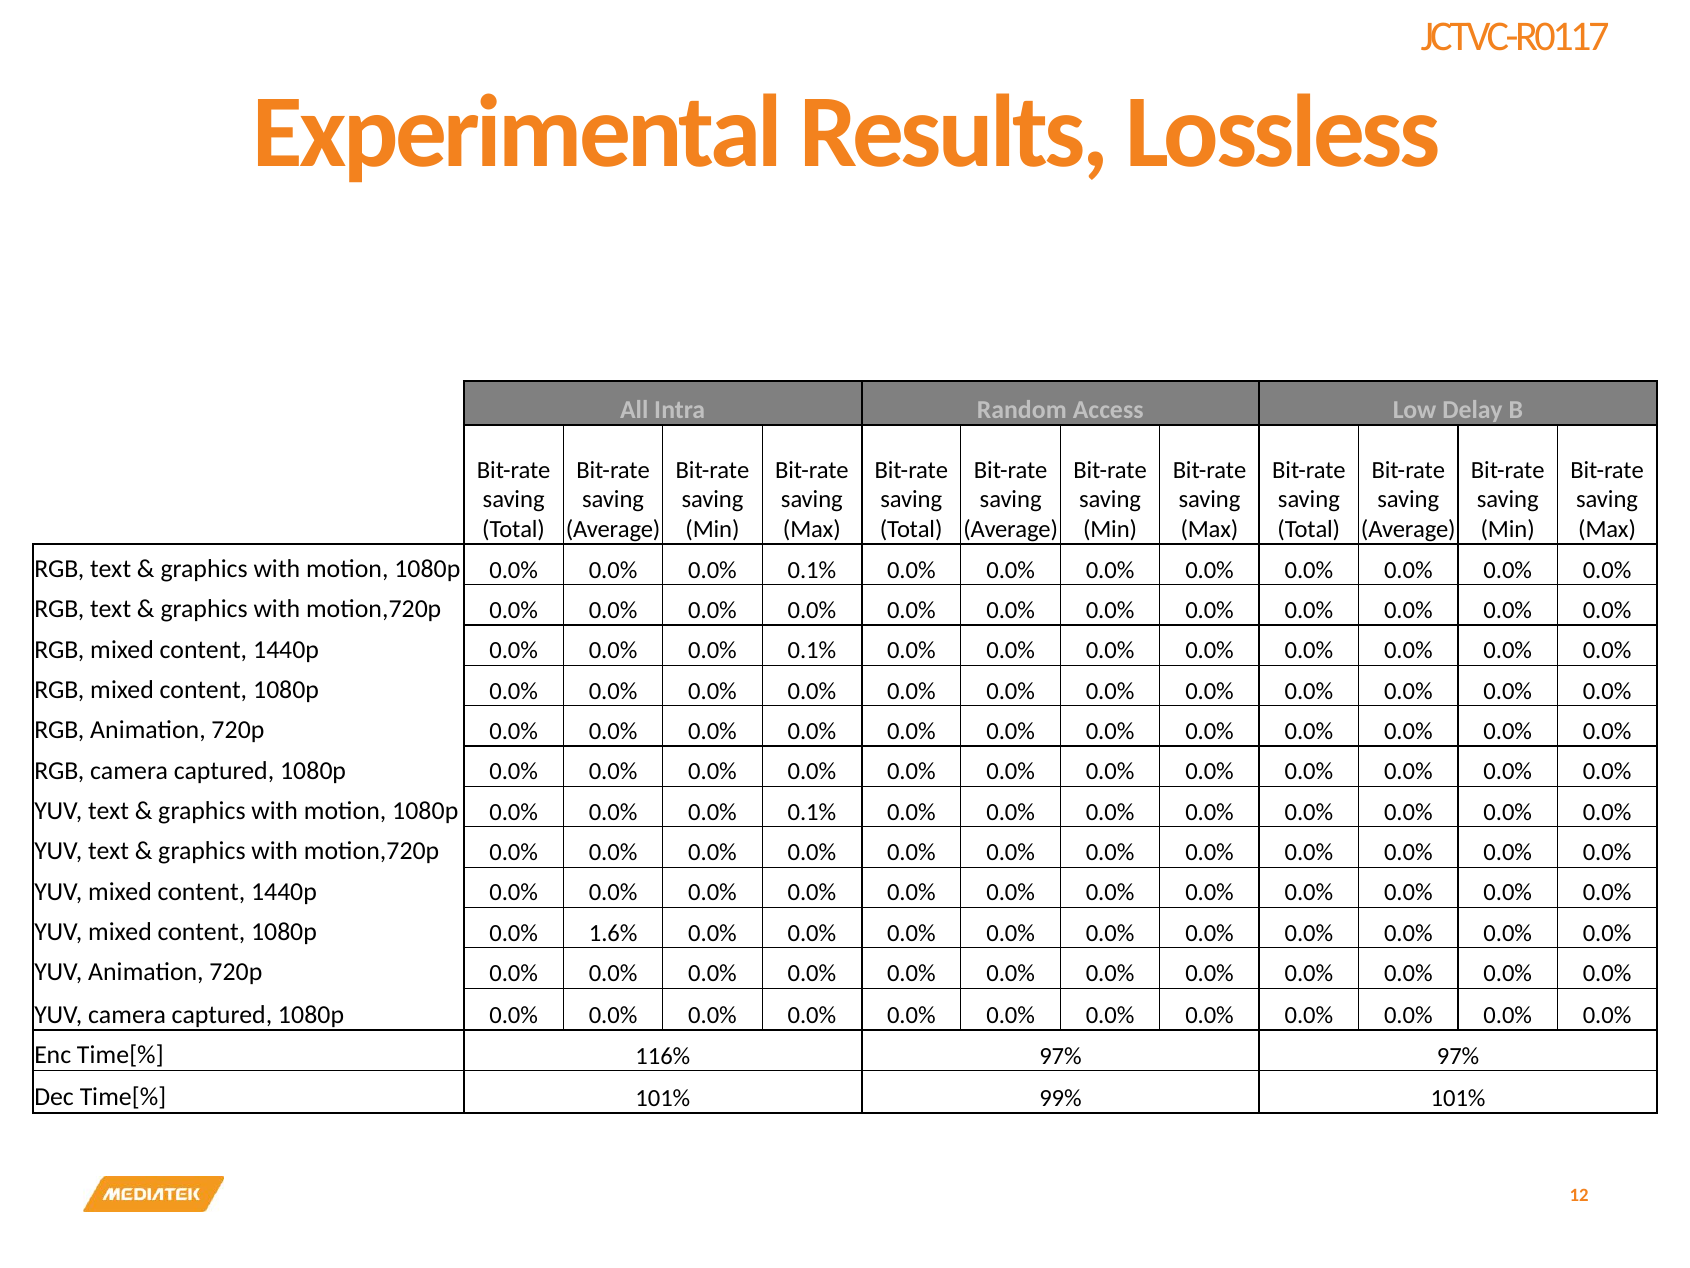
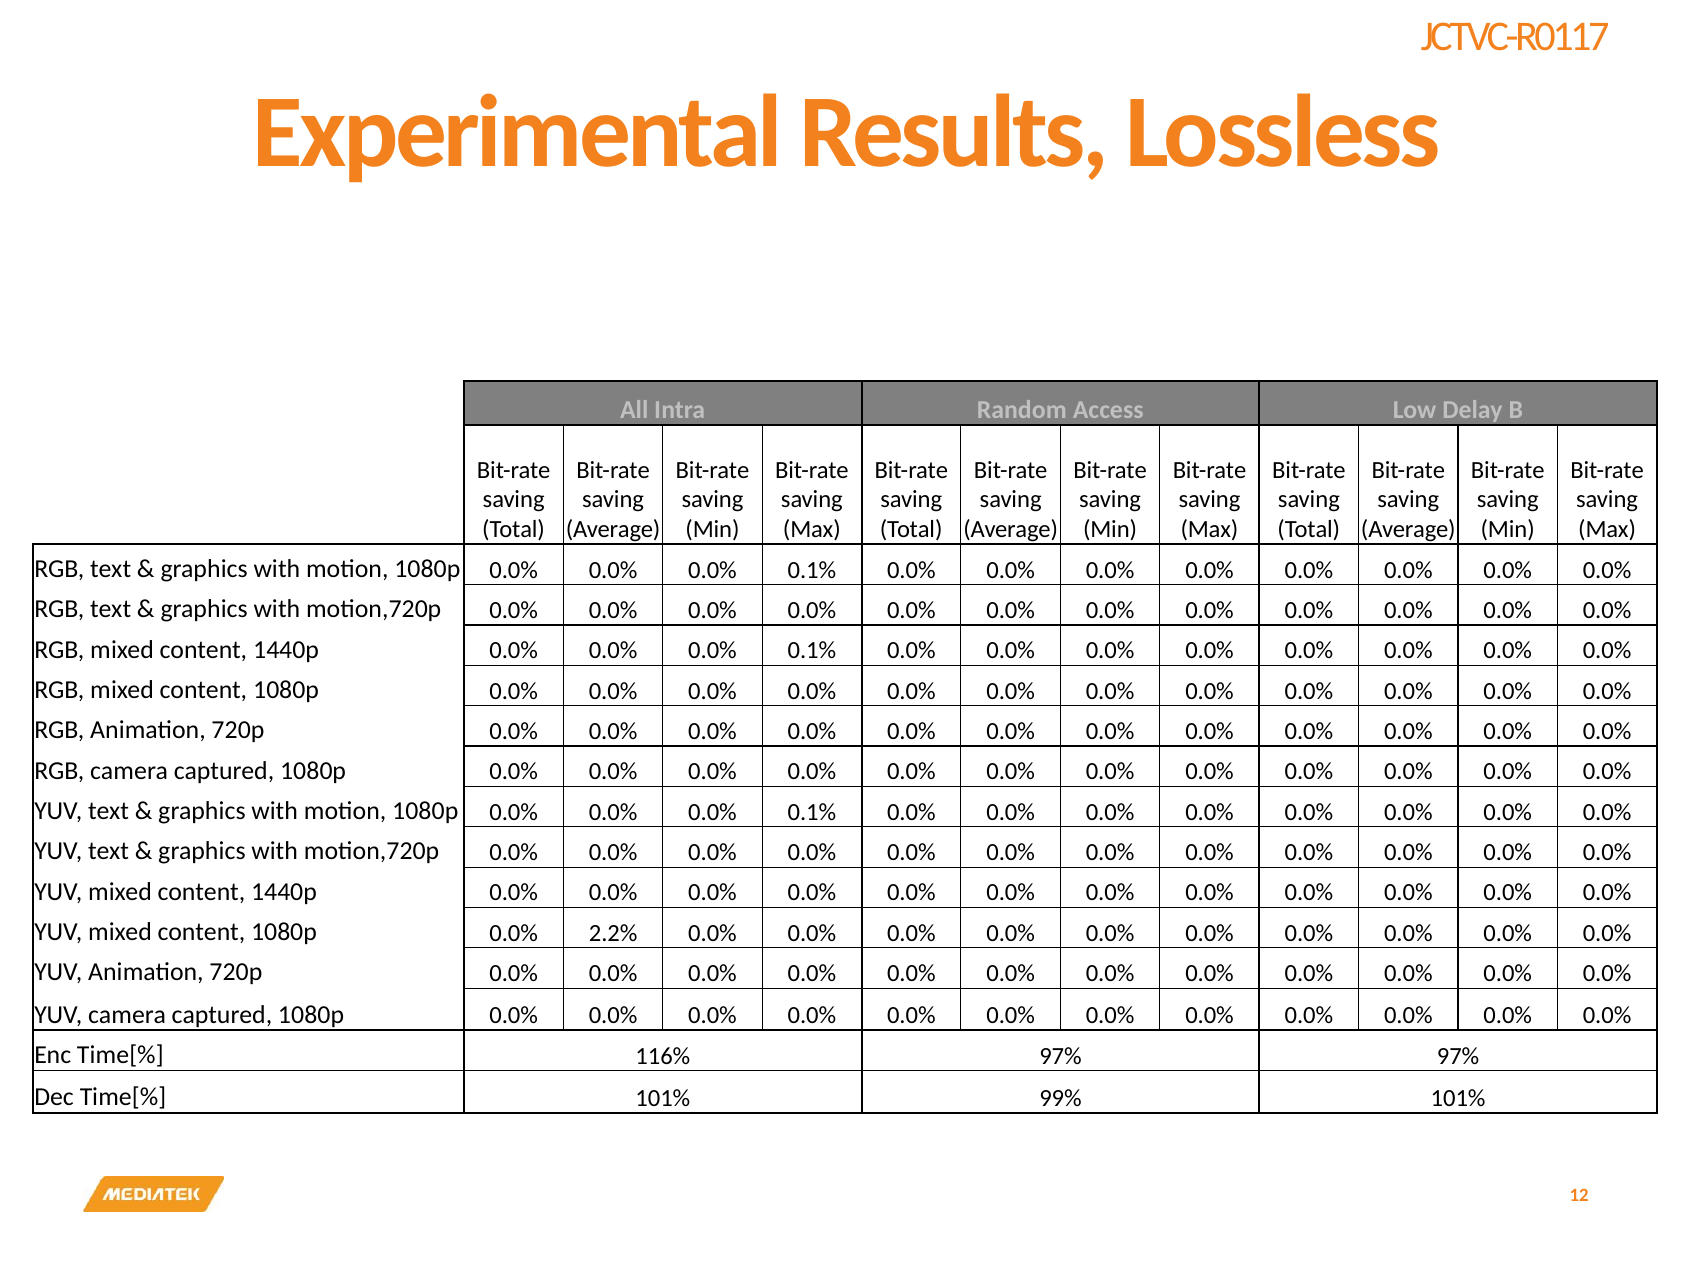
1.6%: 1.6% -> 2.2%
